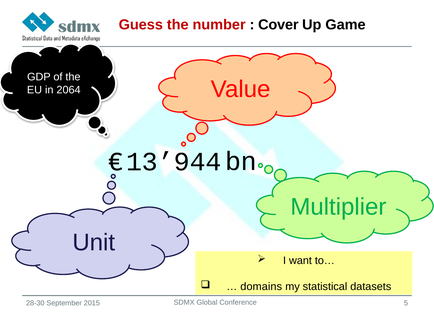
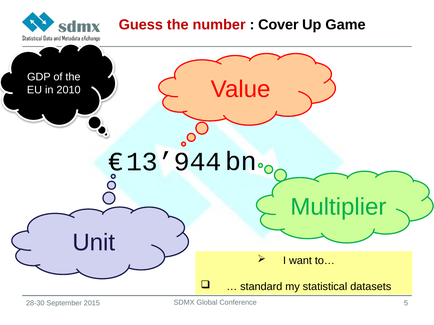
2064: 2064 -> 2010
domains: domains -> standard
